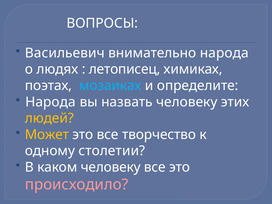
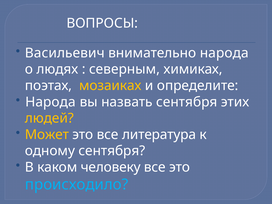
летописец: летописец -> северным
мозаиках colour: light blue -> yellow
назвать человеку: человеку -> сентября
творчество: творчество -> литература
одному столетии: столетии -> сентября
происходило colour: pink -> light blue
